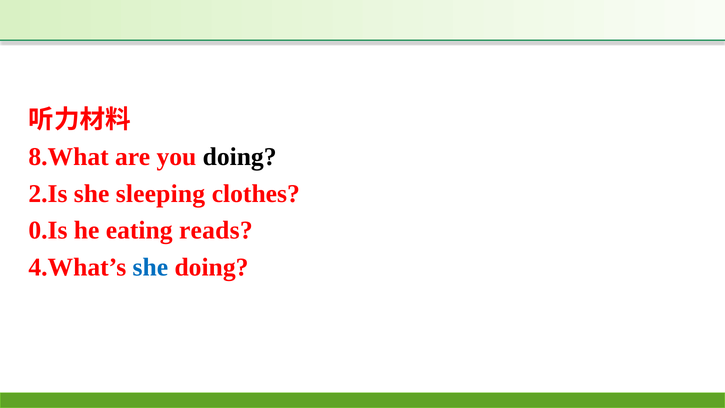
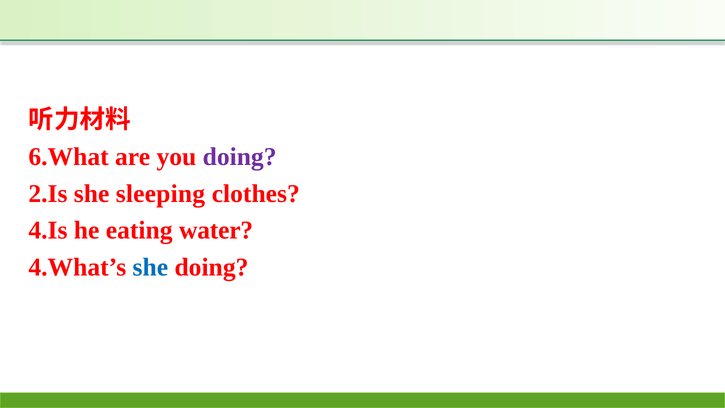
8.What: 8.What -> 6.What
doing at (240, 157) colour: black -> purple
0.Is: 0.Is -> 4.Is
reads: reads -> water
